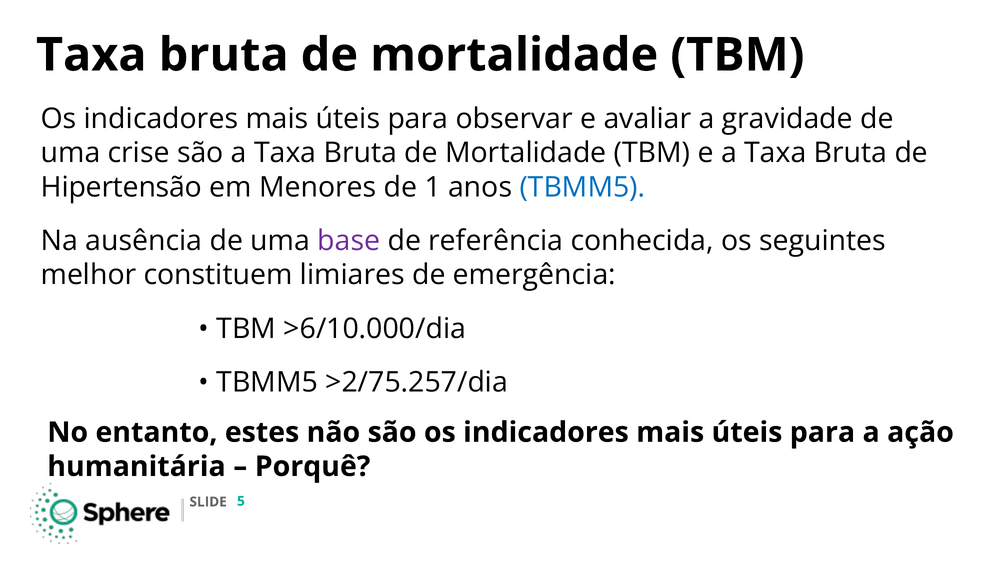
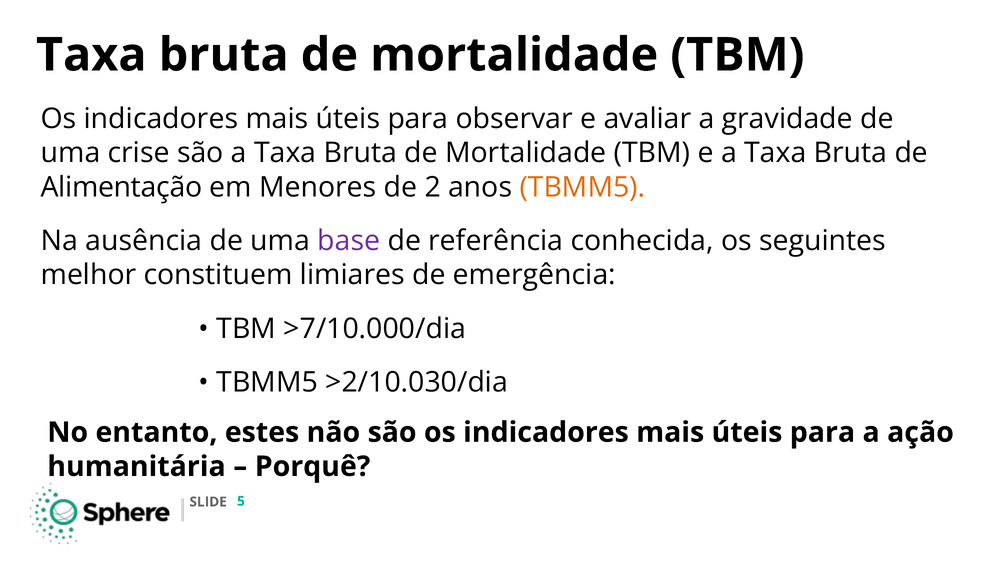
Hipertensão: Hipertensão -> Alimentação
1: 1 -> 2
TBMM5 at (582, 187) colour: blue -> orange
>6/10.000/dia: >6/10.000/dia -> >7/10.000/dia
>2/75.257/dia: >2/75.257/dia -> >2/10.030/dia
